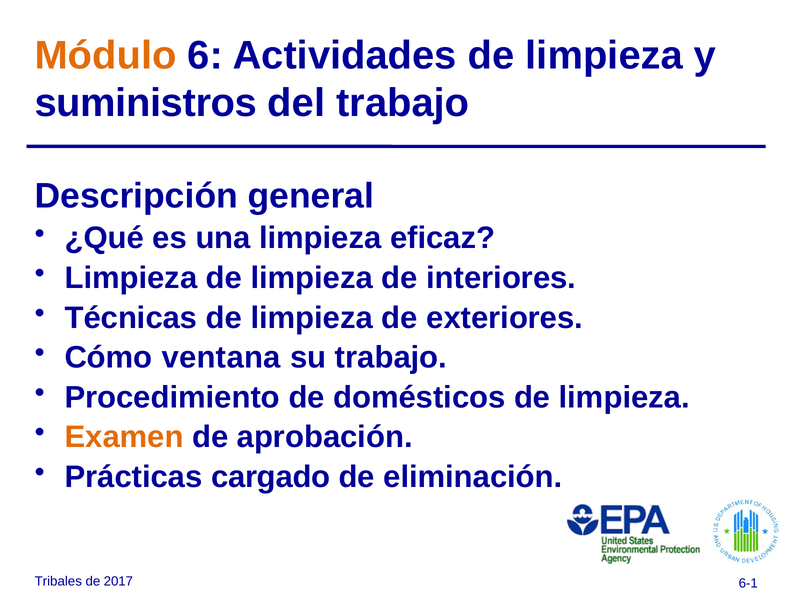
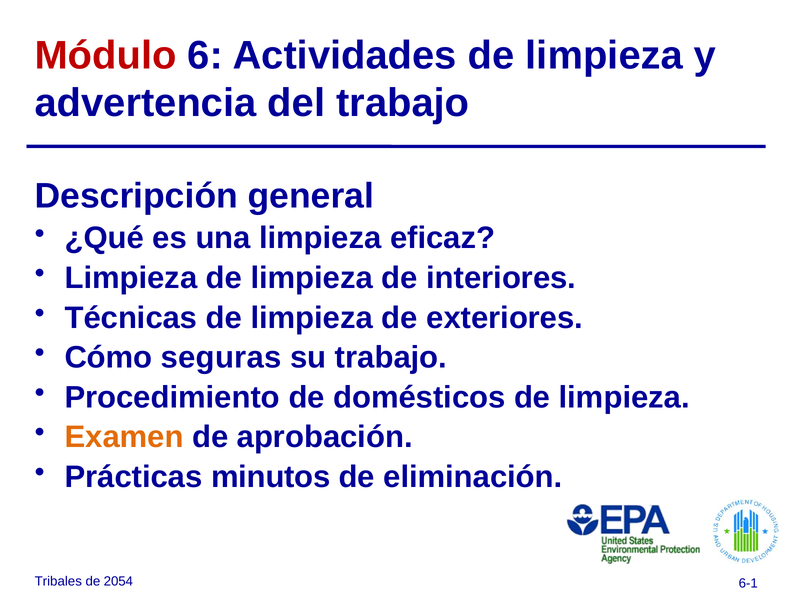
Módulo colour: orange -> red
suministros: suministros -> advertencia
ventana: ventana -> seguras
cargado: cargado -> minutos
2017: 2017 -> 2054
